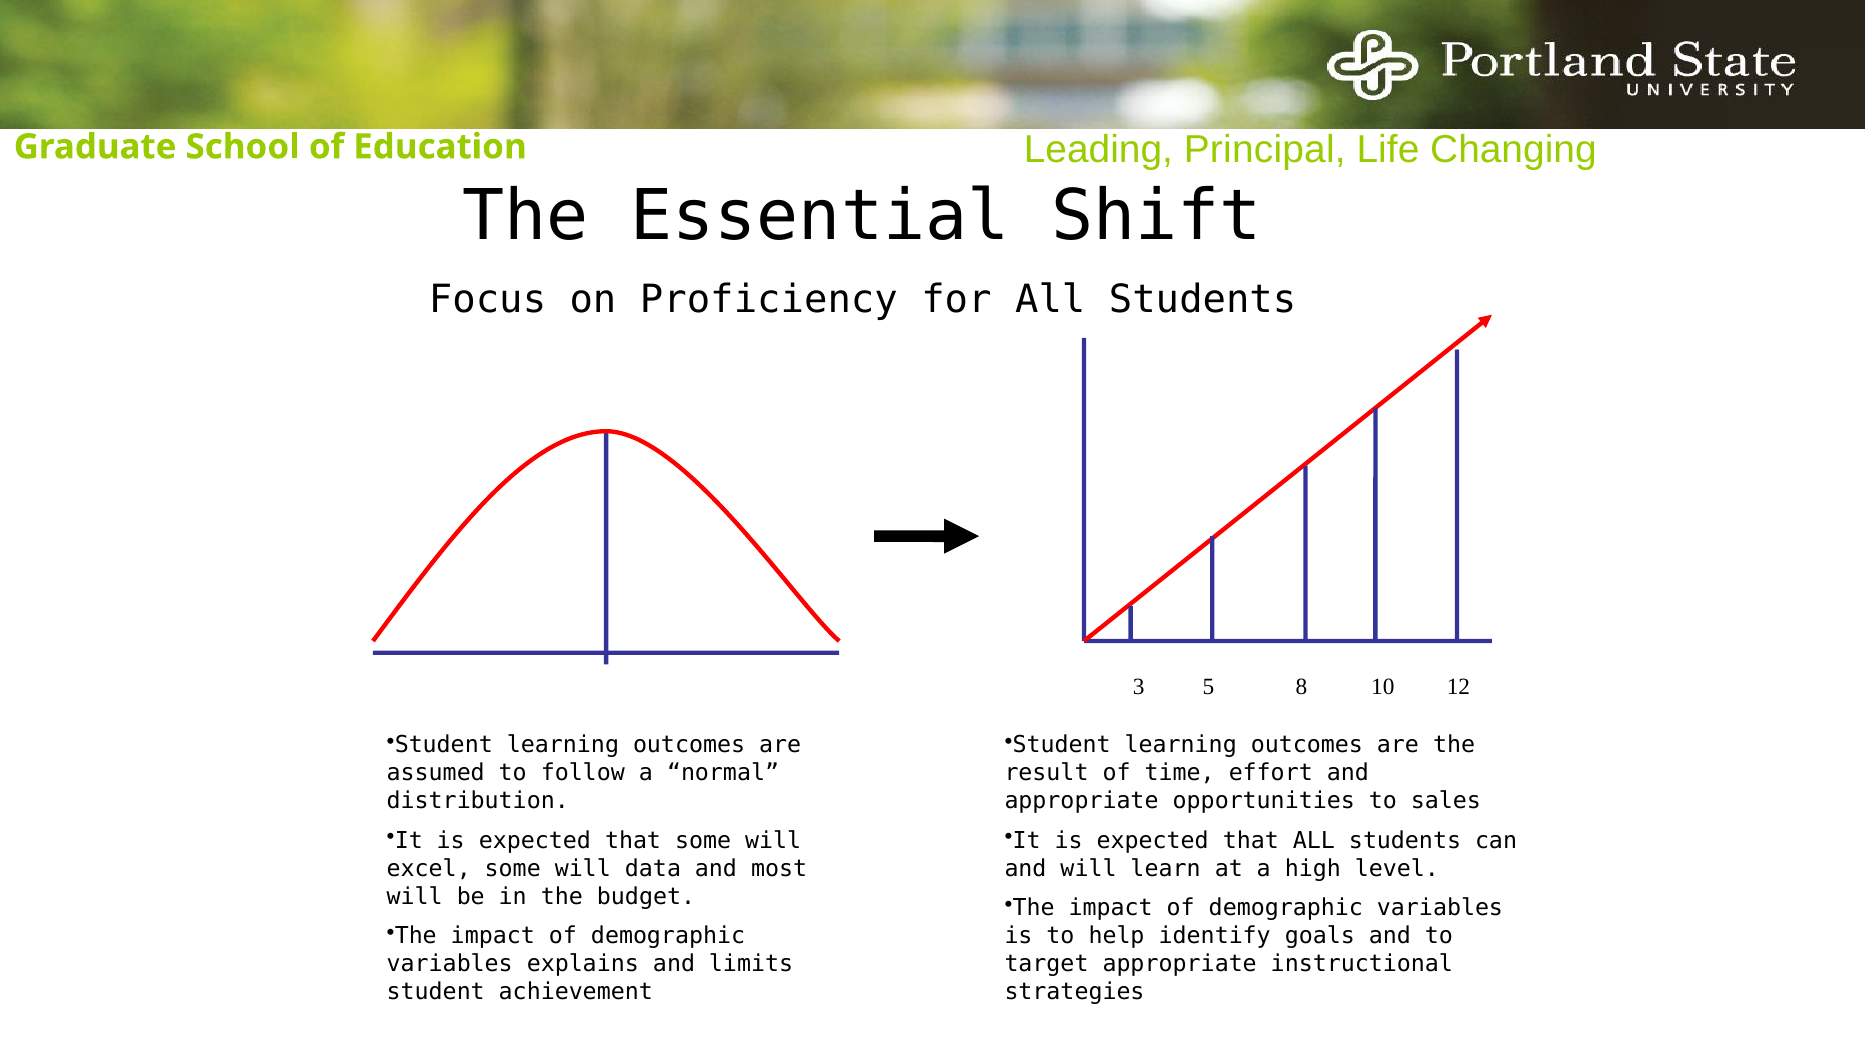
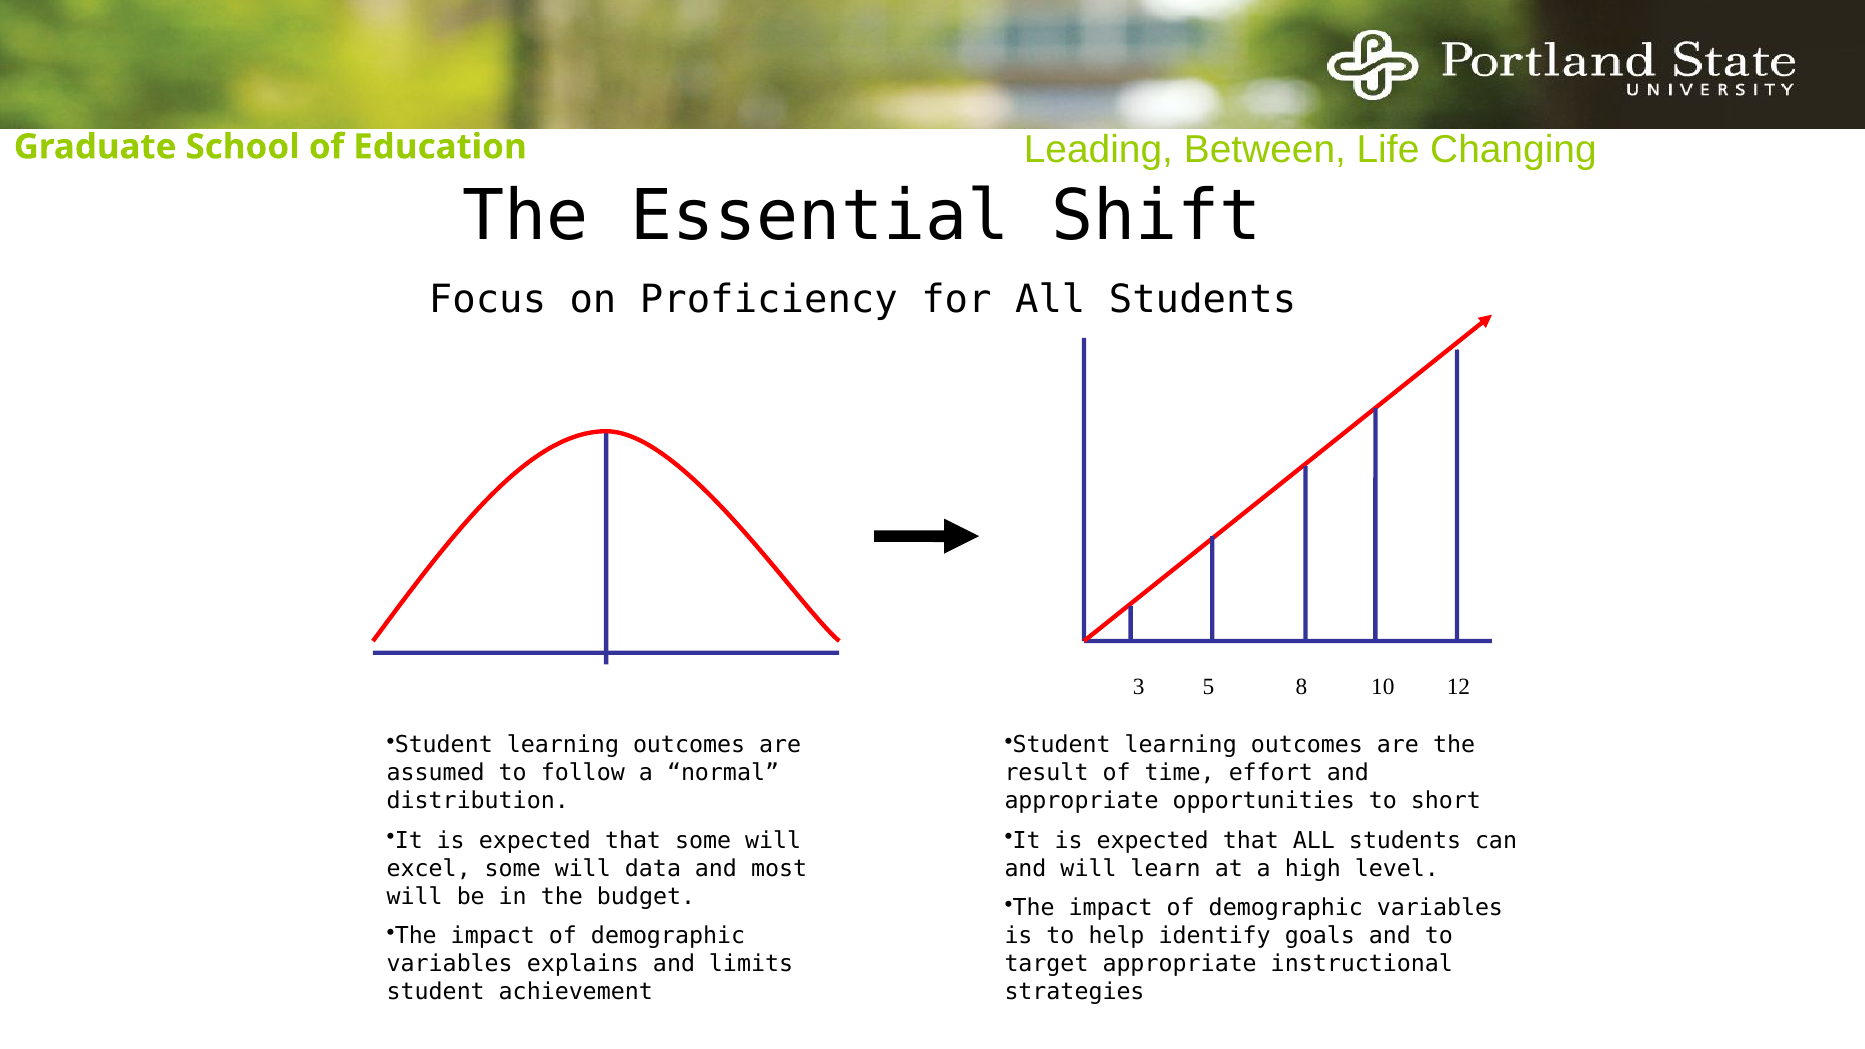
Principal: Principal -> Between
sales: sales -> short
